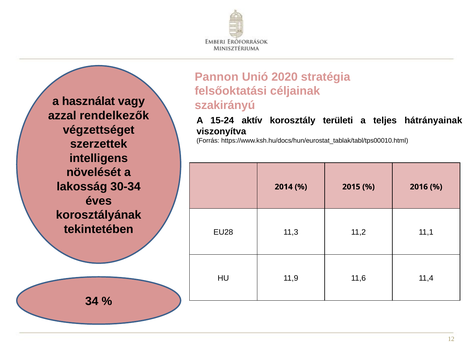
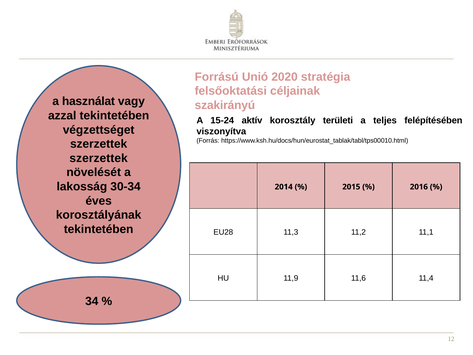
Pannon: Pannon -> Forrású
azzal rendelkezők: rendelkezők -> tekintetében
hátrányainak: hátrányainak -> felépítésében
intelligens at (99, 158): intelligens -> szerzettek
